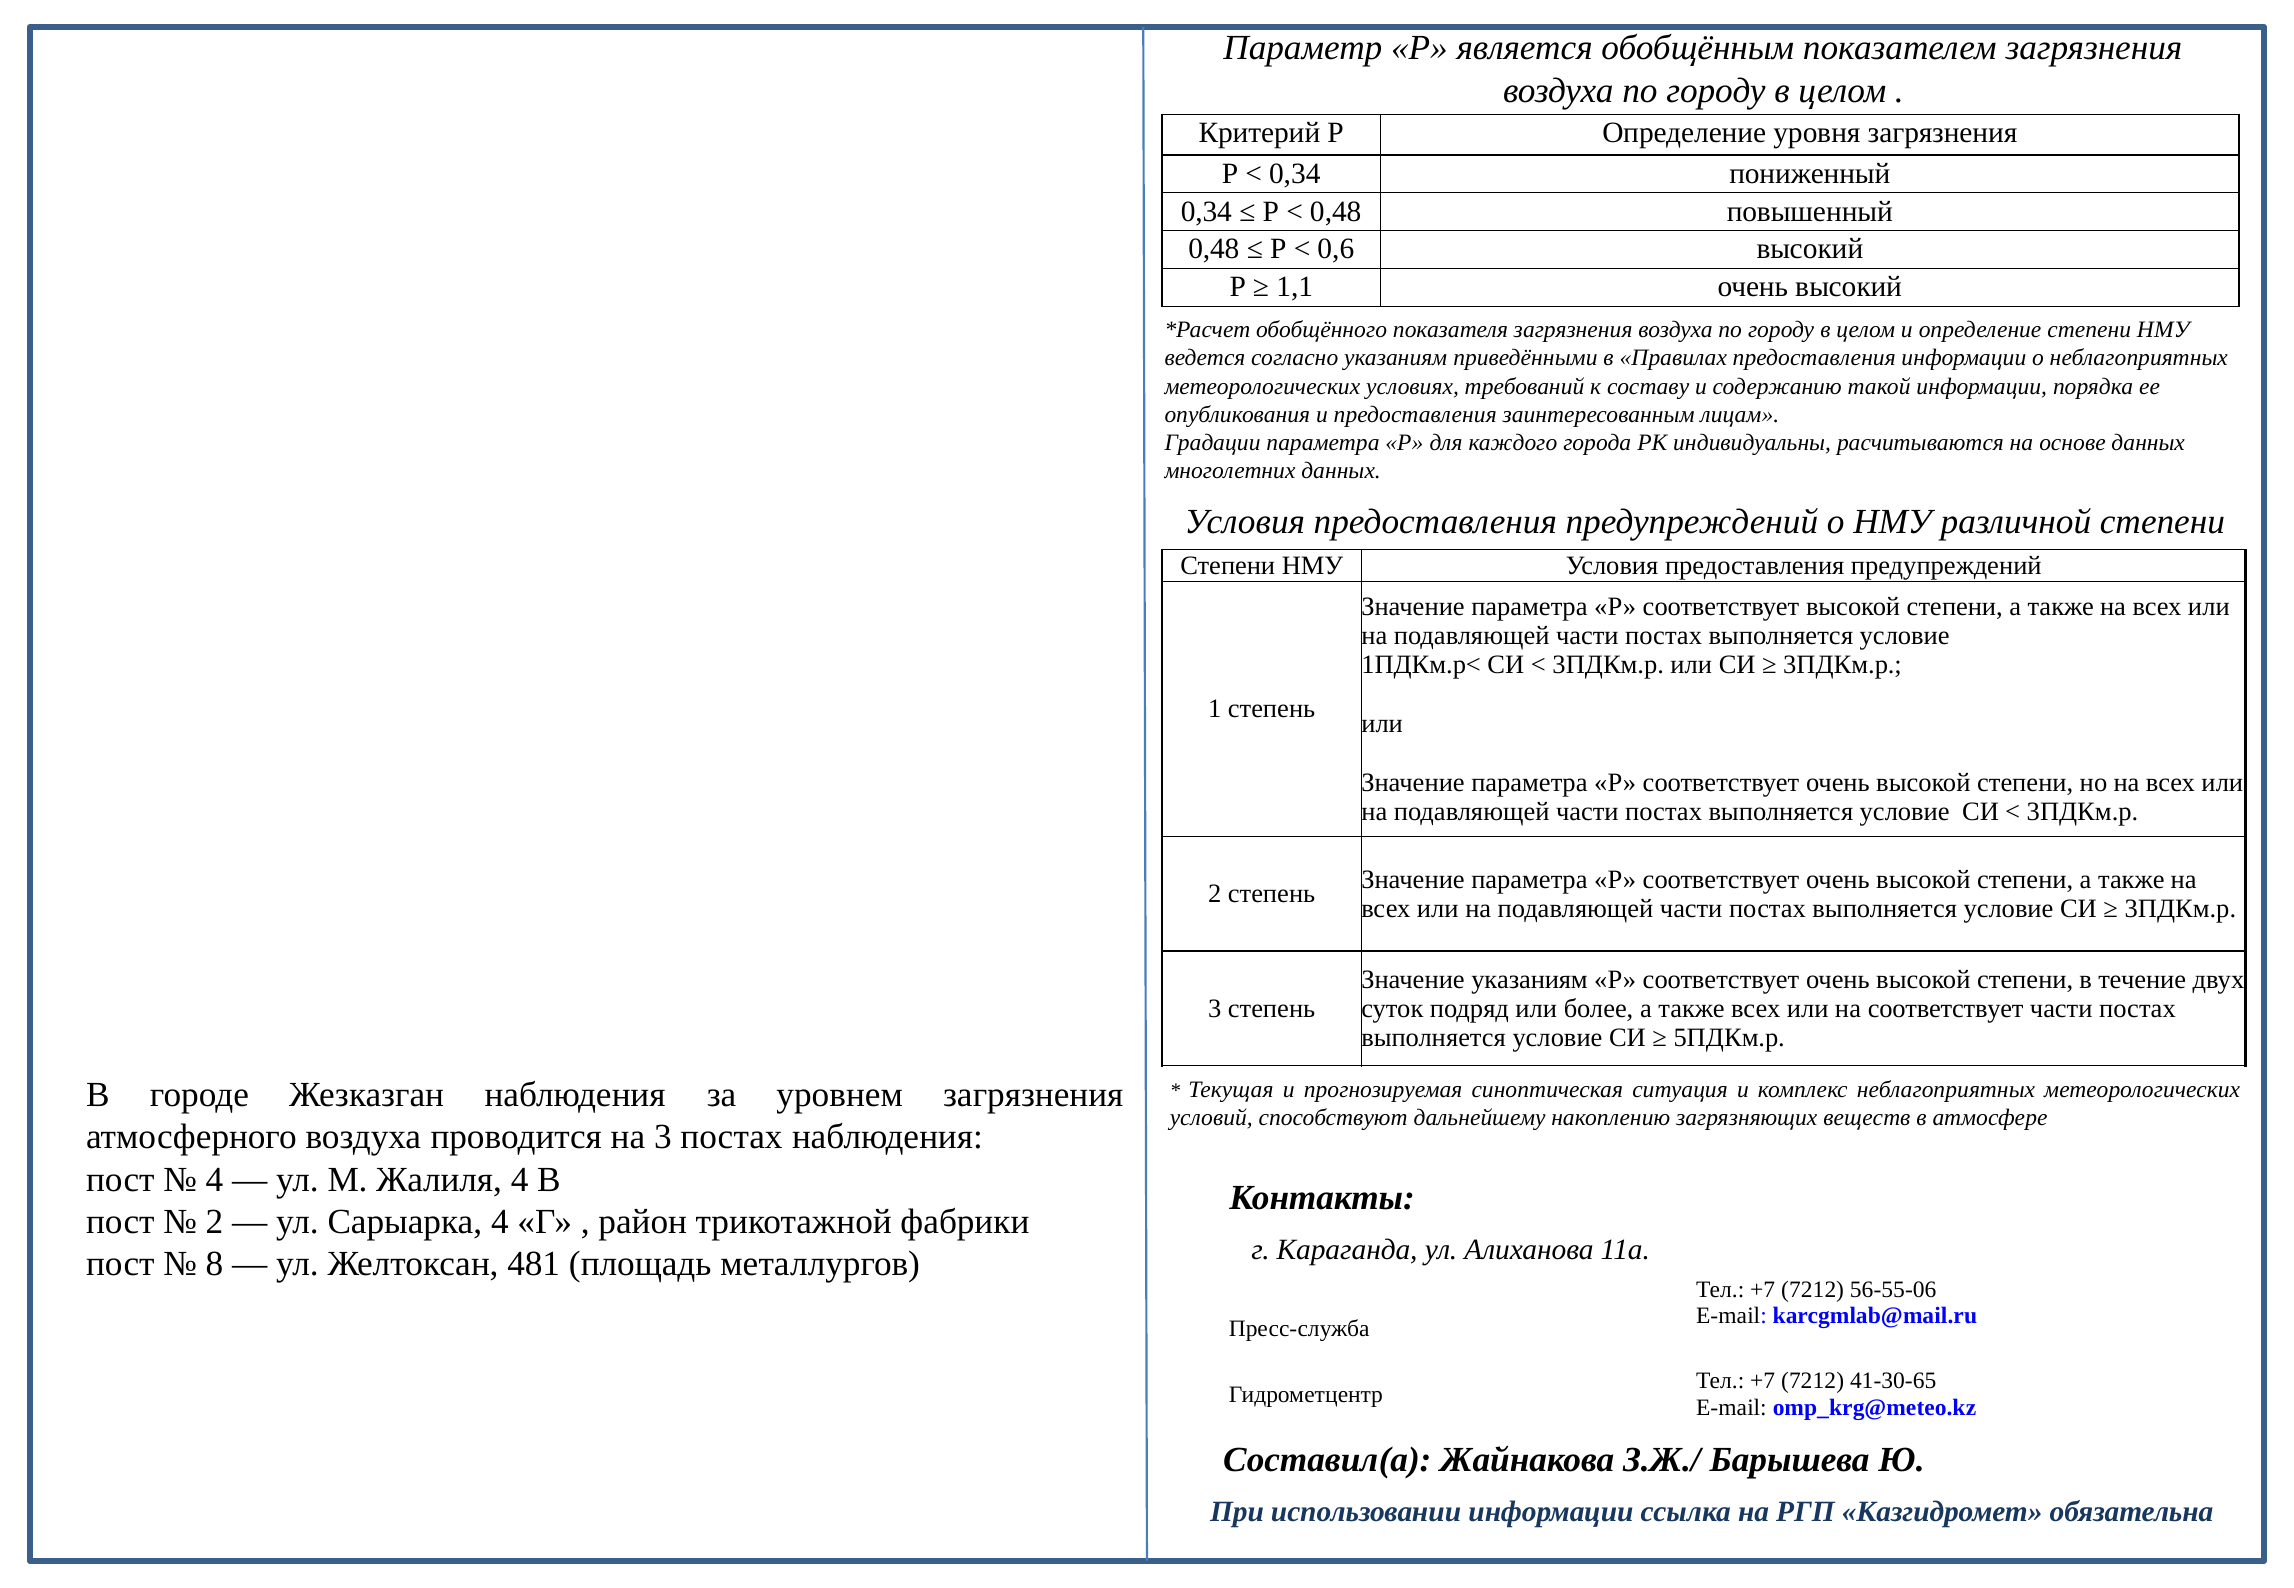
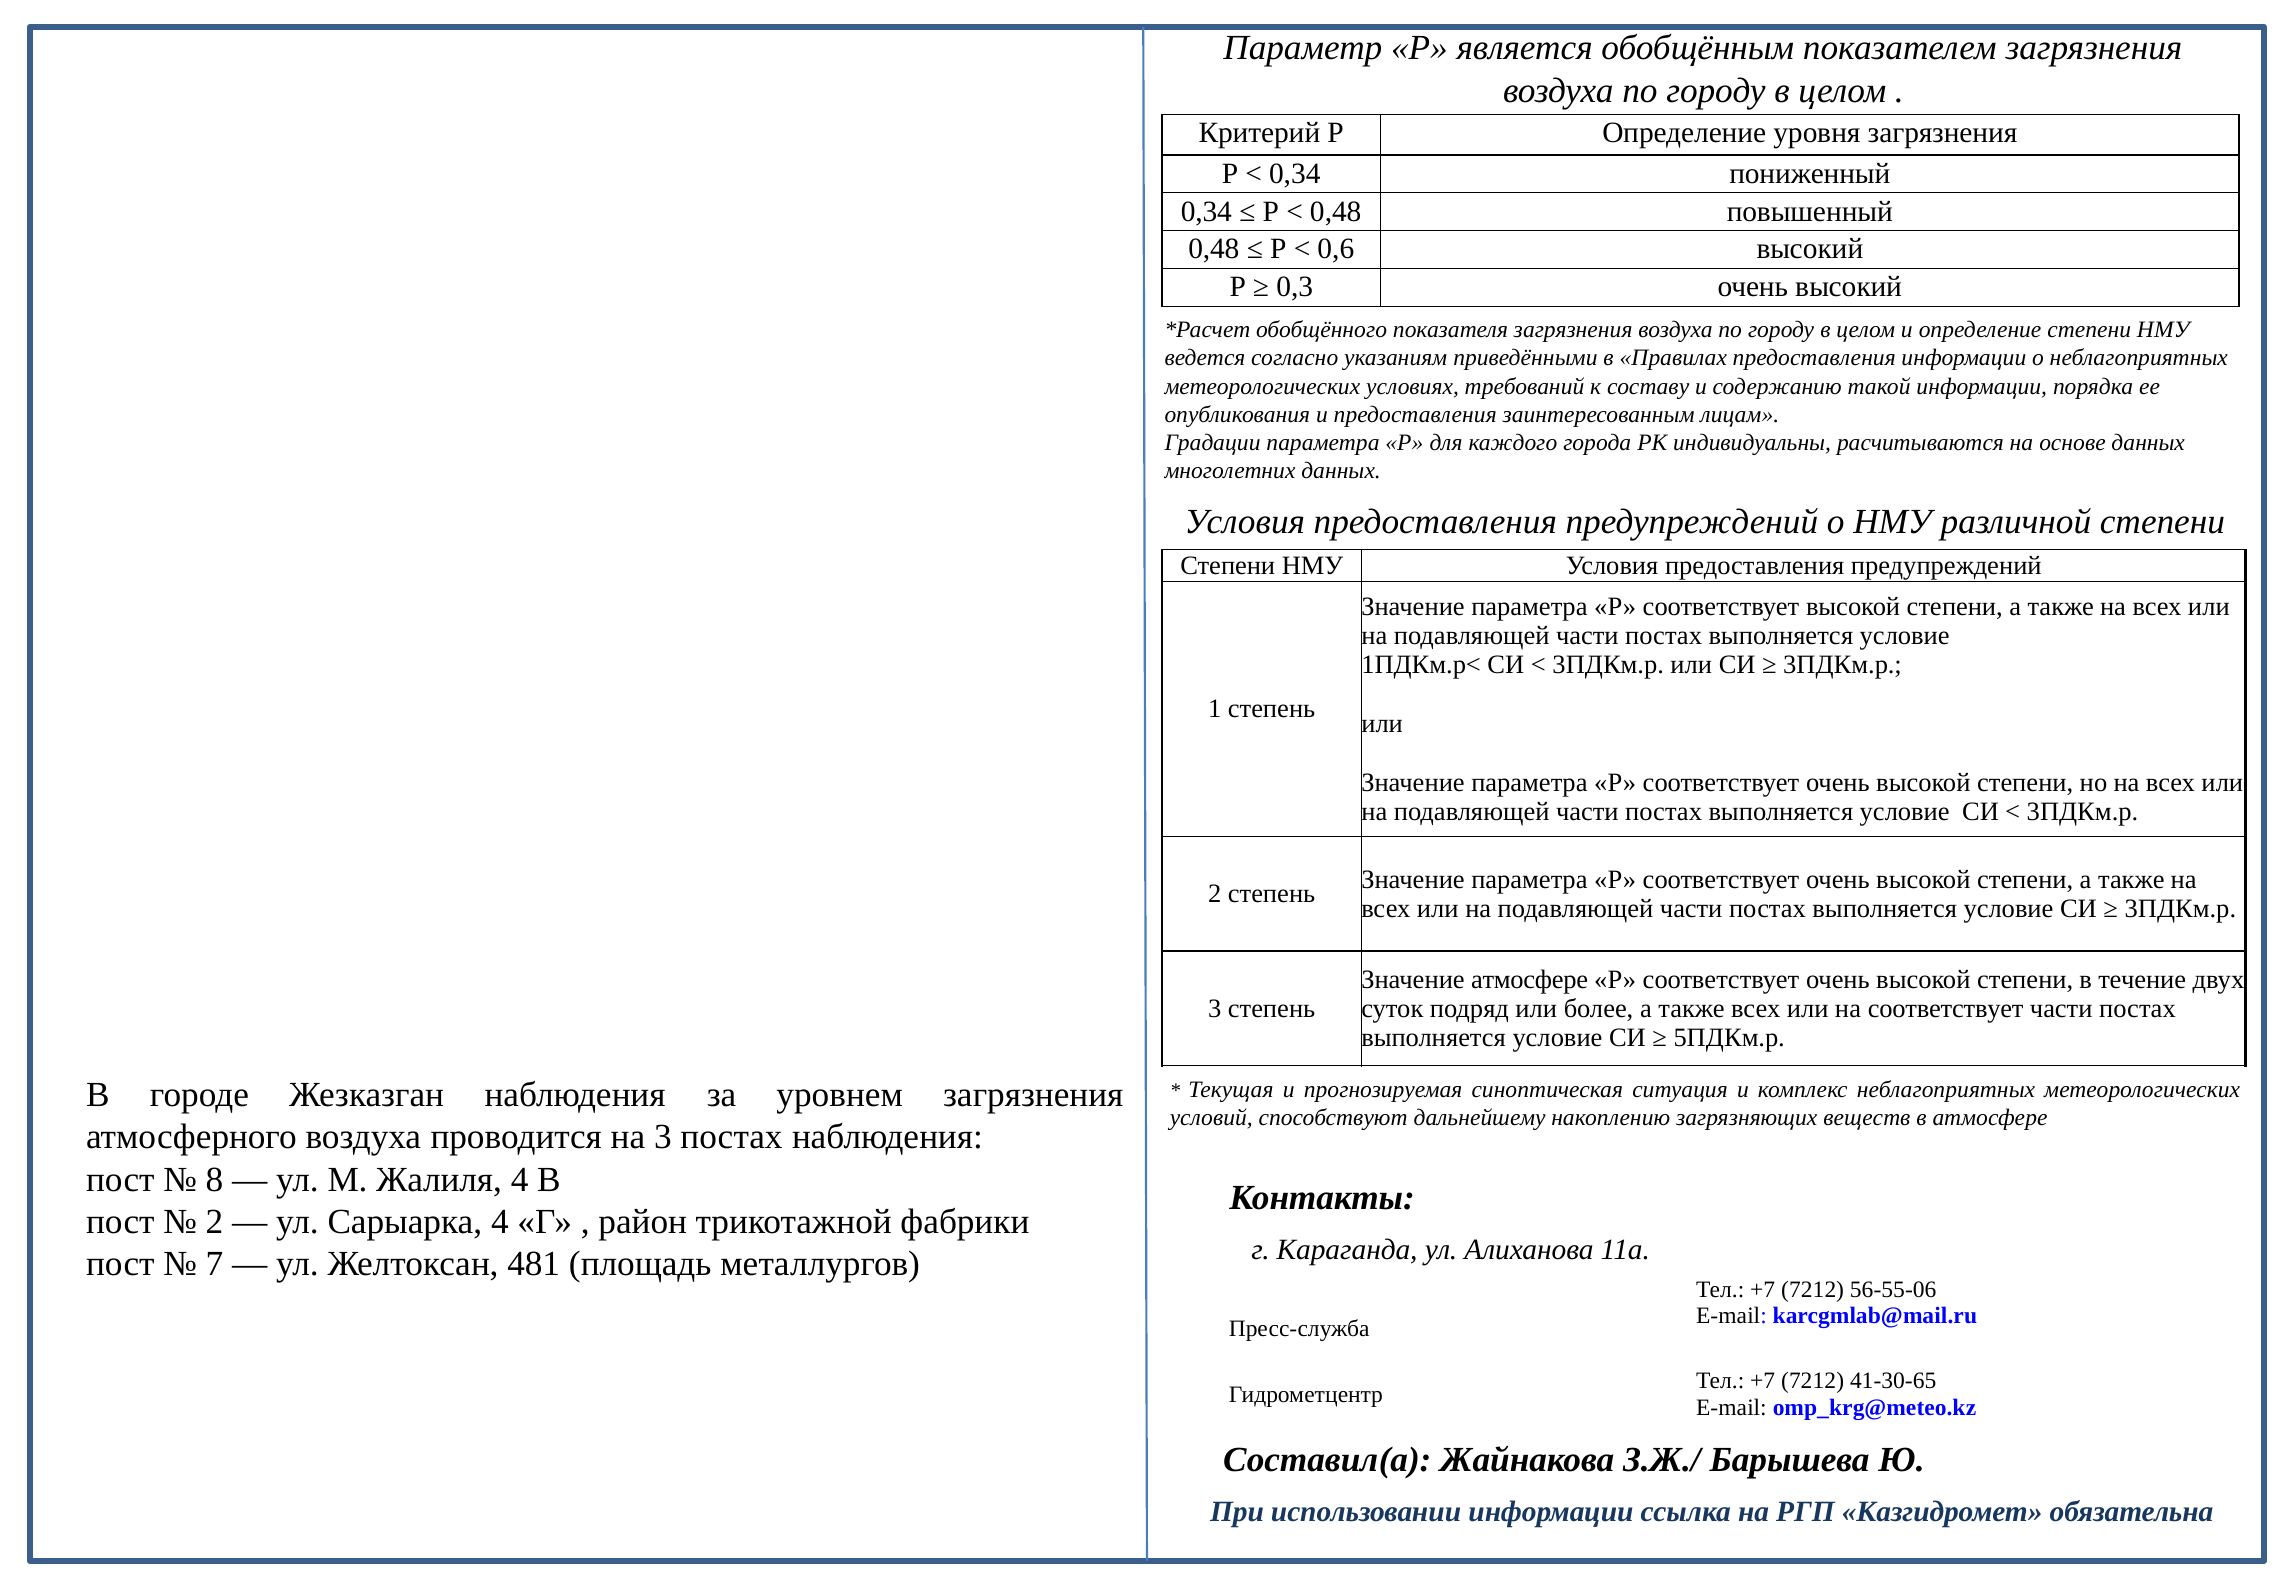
1,1: 1,1 -> 0,3
Значение указаниям: указаниям -> атмосфере
4 at (214, 1180): 4 -> 8
8: 8 -> 7
